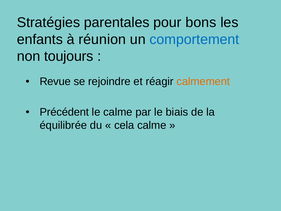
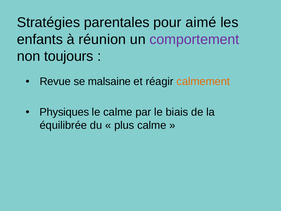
bons: bons -> aimé
comportement colour: blue -> purple
rejoindre: rejoindre -> malsaine
Précédent: Précédent -> Physiques
cela: cela -> plus
